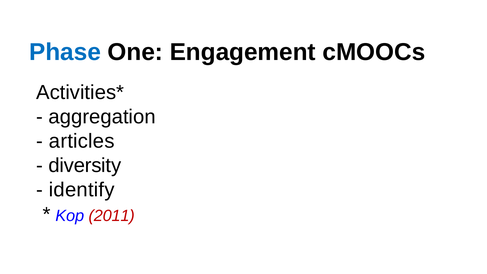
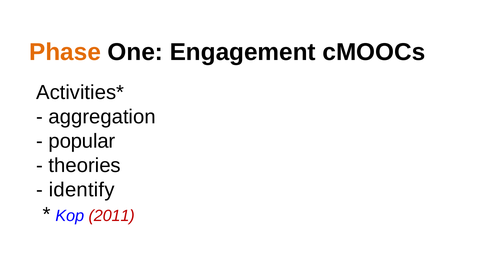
Phase colour: blue -> orange
articles: articles -> popular
diversity: diversity -> theories
